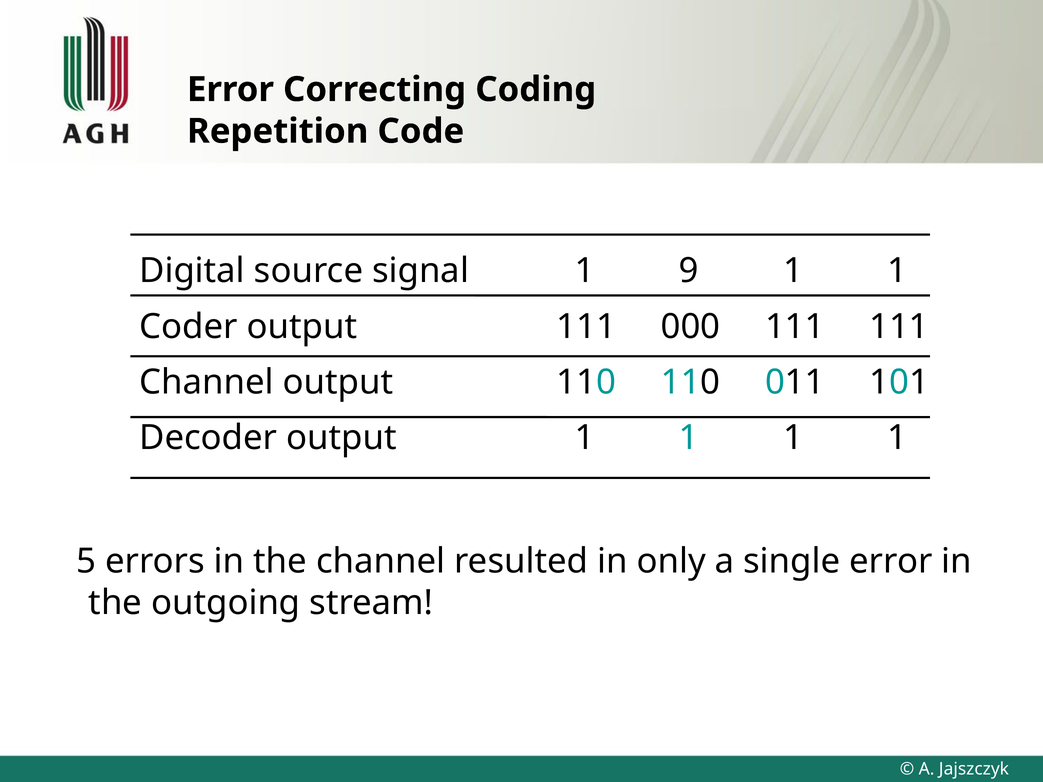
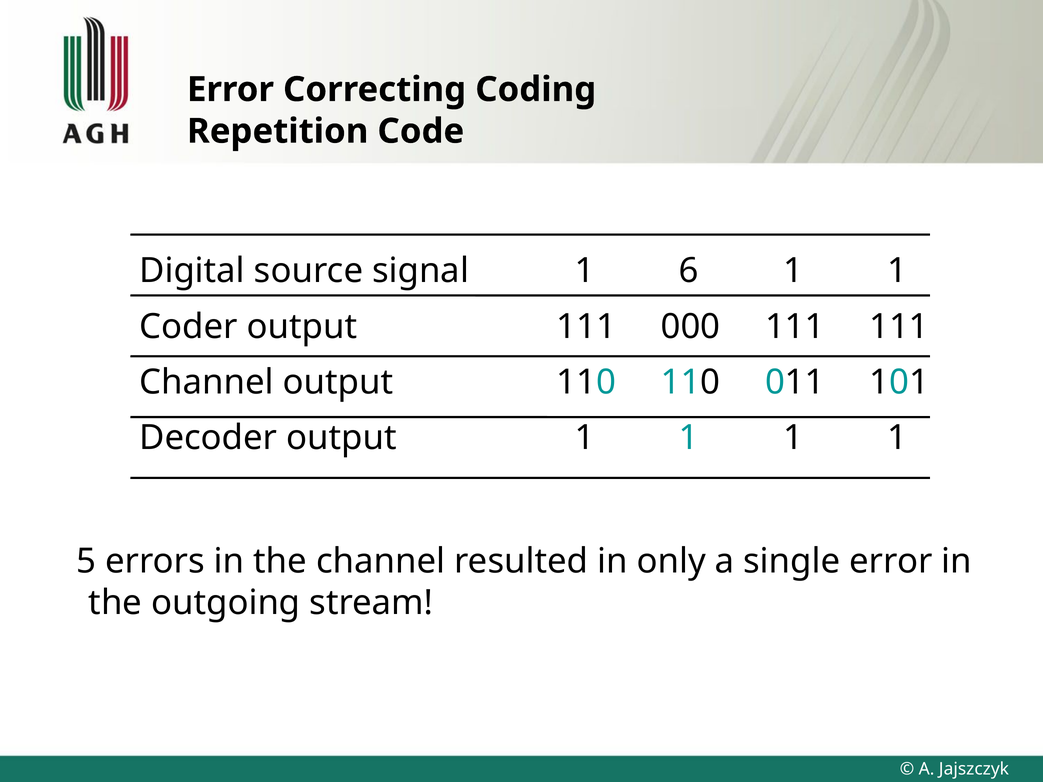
9: 9 -> 6
